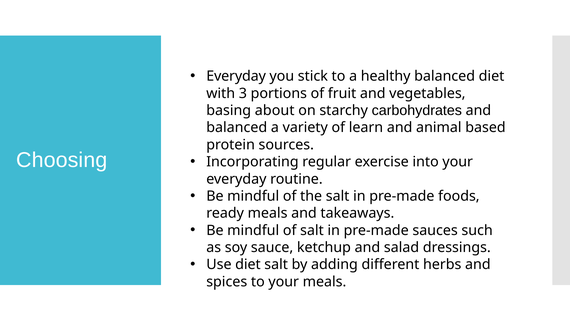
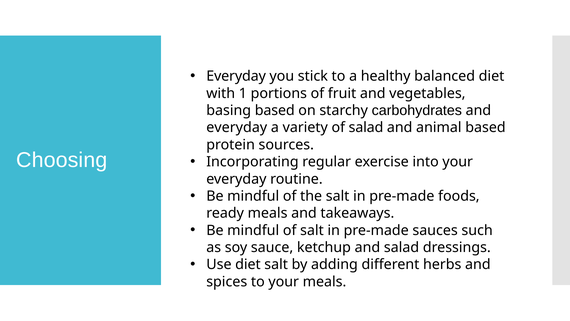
3: 3 -> 1
basing about: about -> based
balanced at (237, 127): balanced -> everyday
of learn: learn -> salad
